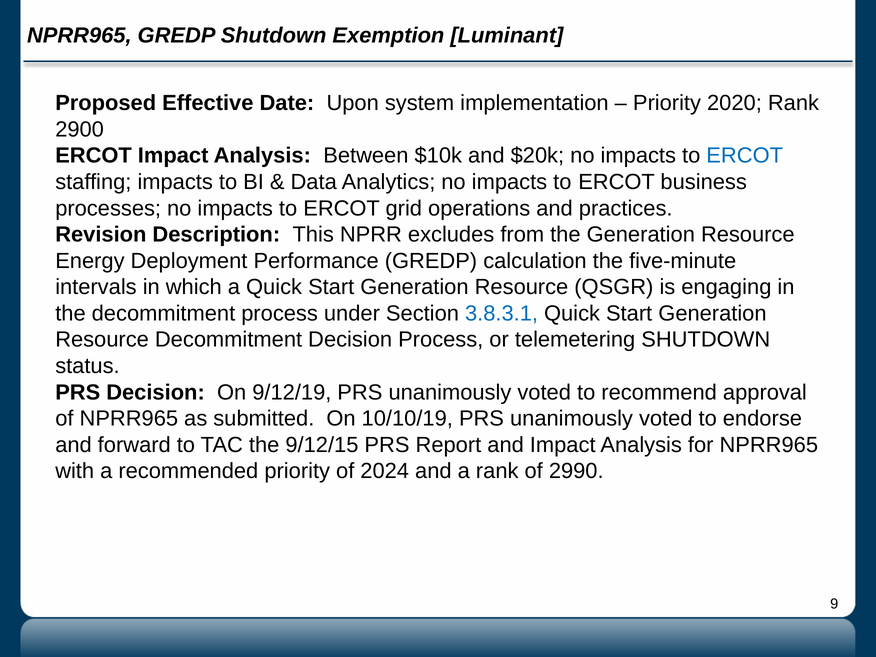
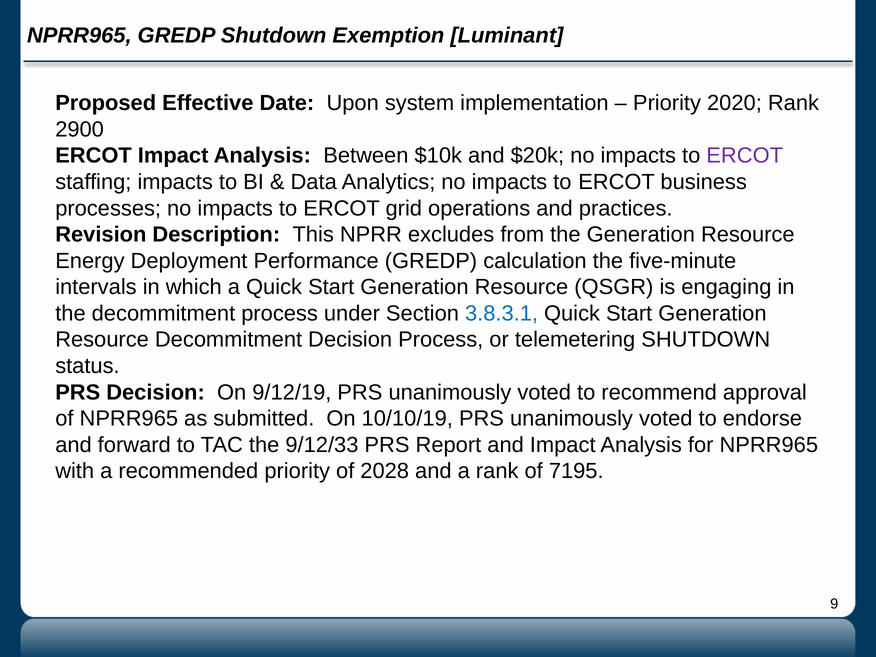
ERCOT at (745, 156) colour: blue -> purple
9/12/15: 9/12/15 -> 9/12/33
2024: 2024 -> 2028
2990: 2990 -> 7195
